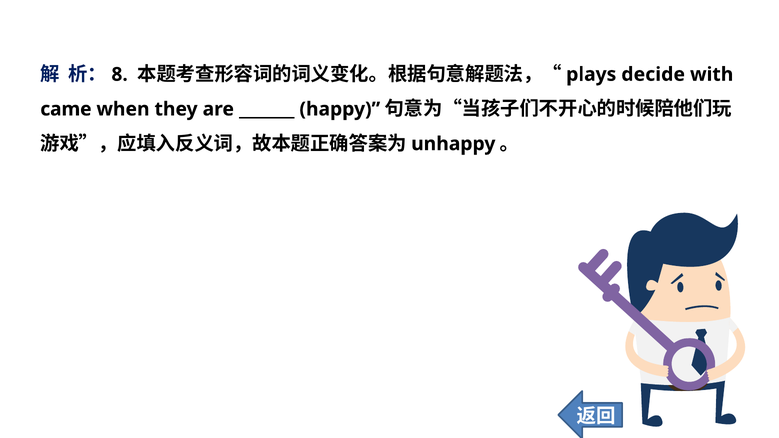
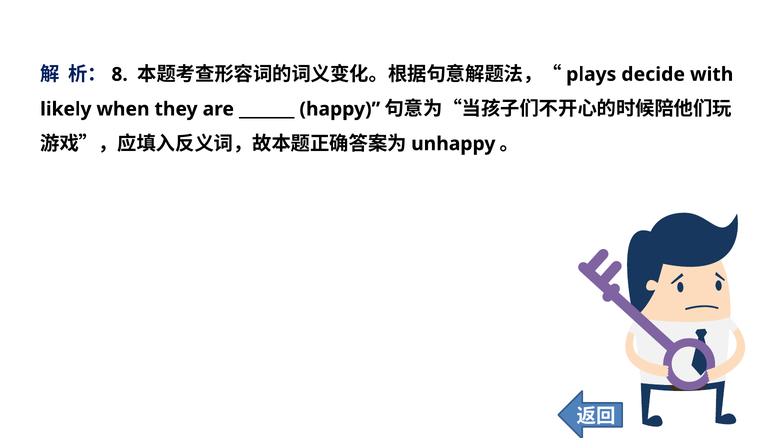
came: came -> likely
